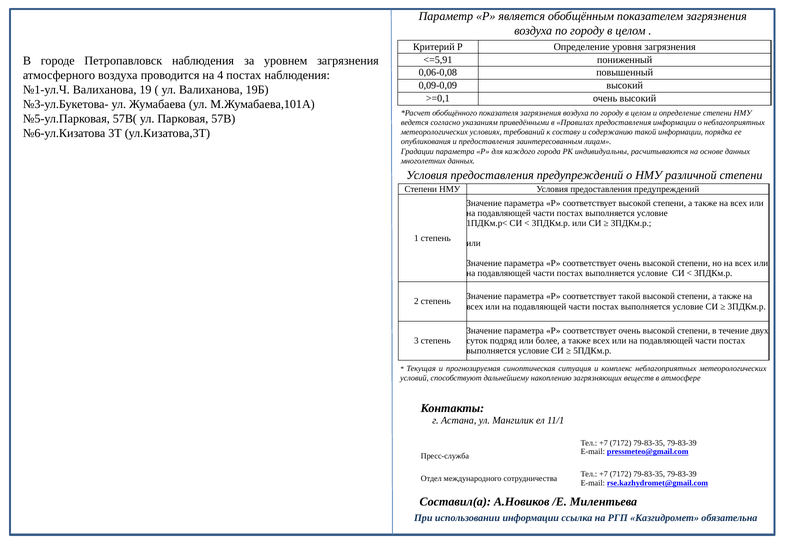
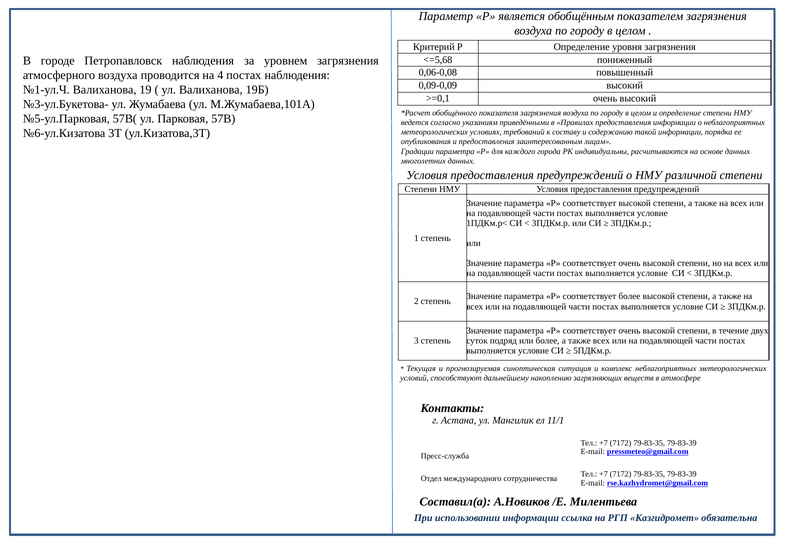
<=5,91: <=5,91 -> <=5,68
соответствует такой: такой -> более
